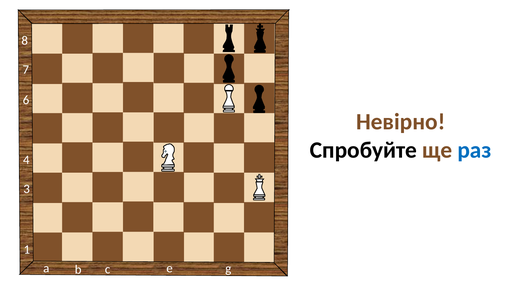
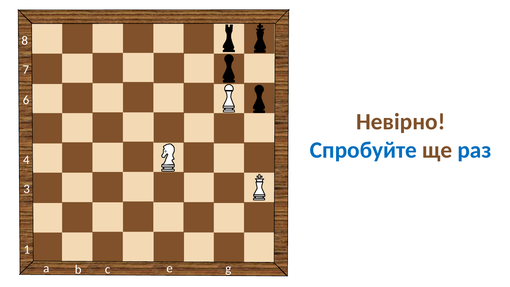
Спробуйте colour: black -> blue
